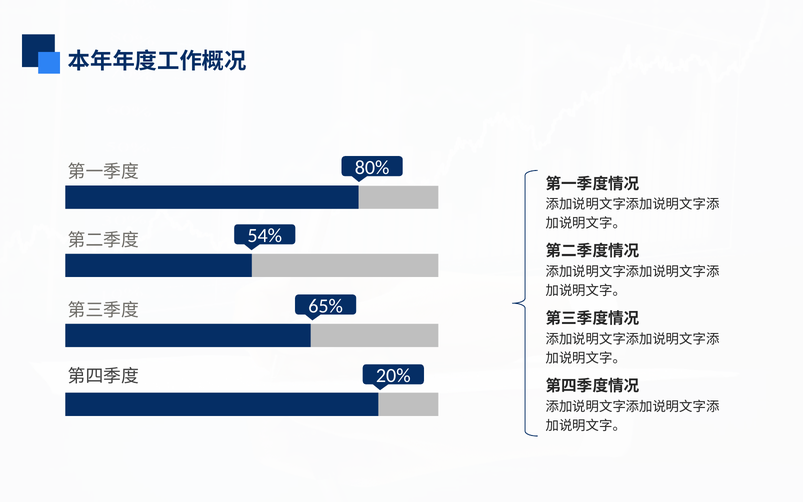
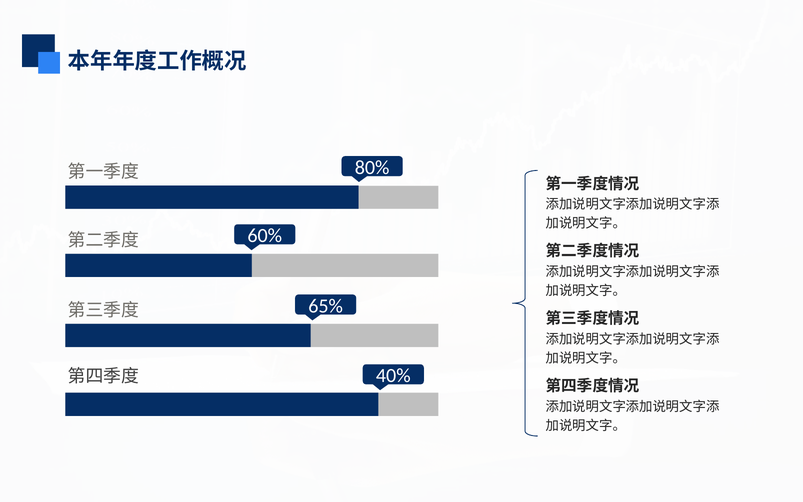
54%: 54% -> 60%
20%: 20% -> 40%
